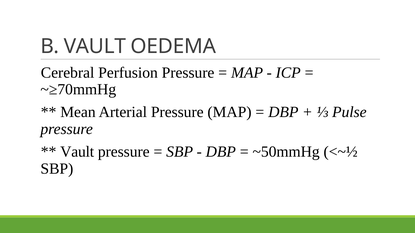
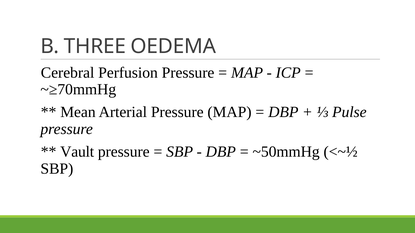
B VAULT: VAULT -> THREE
